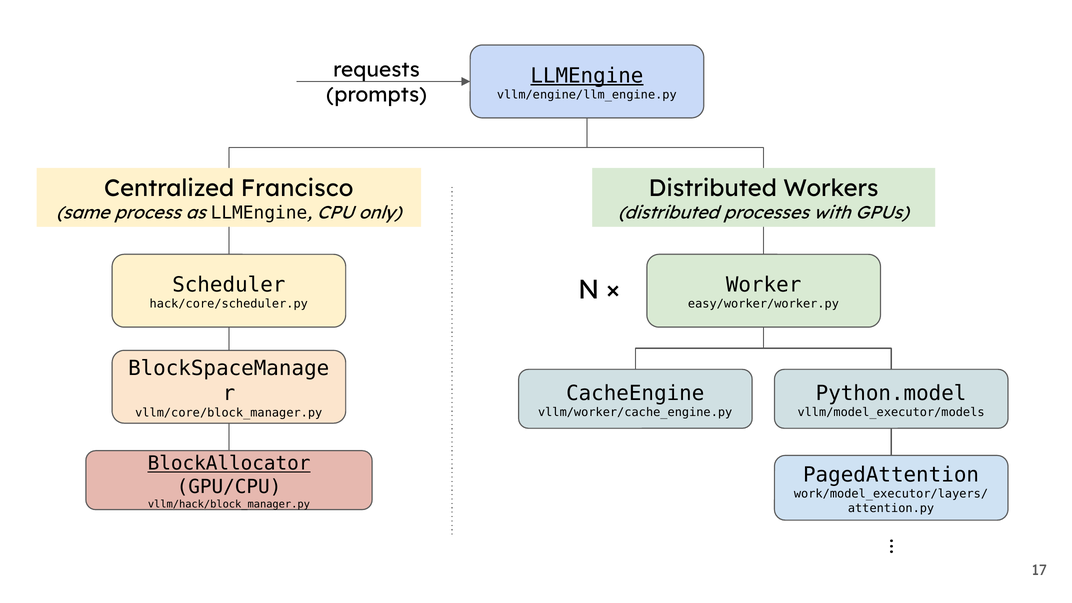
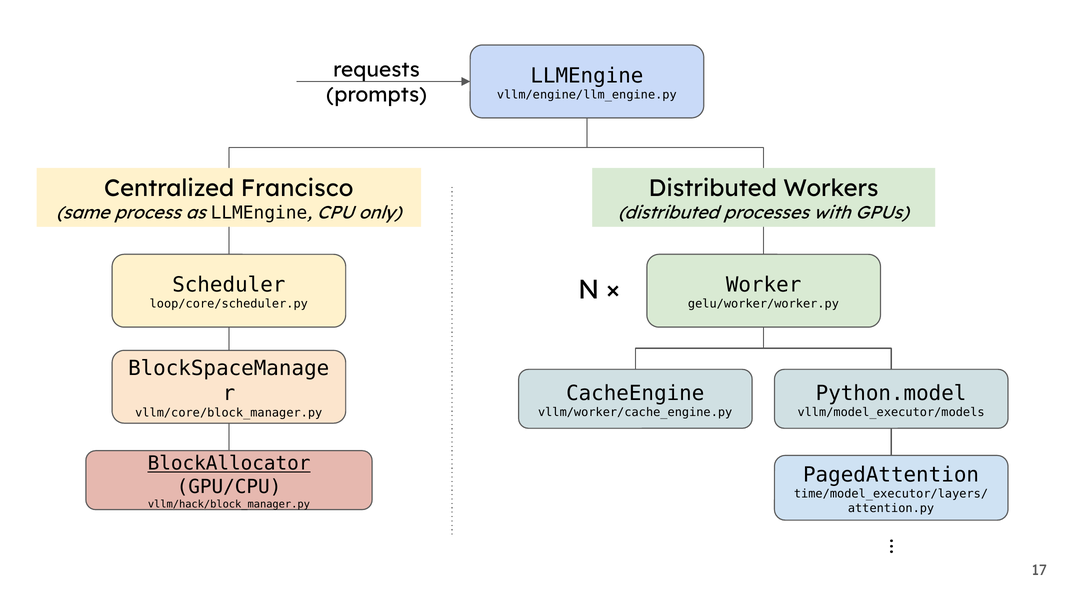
LLMEngine at (587, 76) underline: present -> none
hack/core/scheduler.py: hack/core/scheduler.py -> loop/core/scheduler.py
easy/worker/worker.py: easy/worker/worker.py -> gelu/worker/worker.py
work/model_executor/layers/: work/model_executor/layers/ -> time/model_executor/layers/
